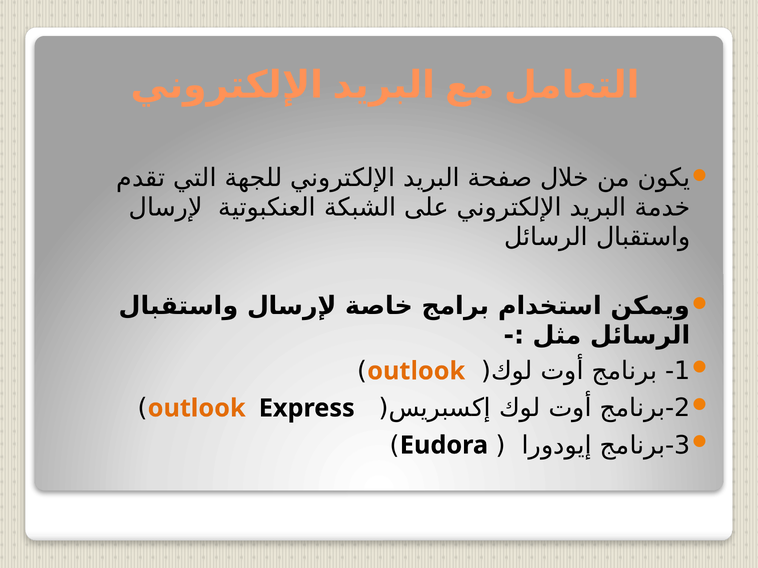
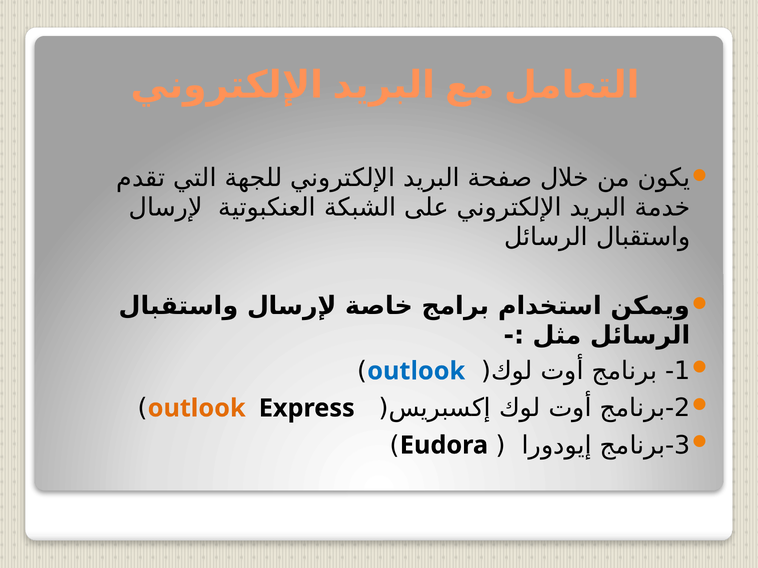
outlook at (416, 371) colour: orange -> blue
